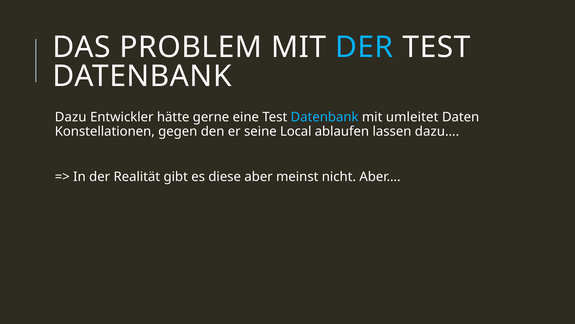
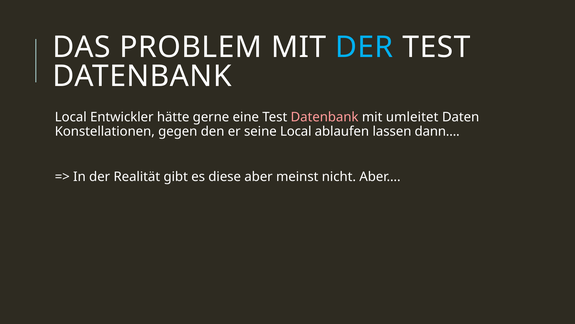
Dazu at (71, 117): Dazu -> Local
Datenbank at (325, 117) colour: light blue -> pink
dazu…: dazu… -> dann…
